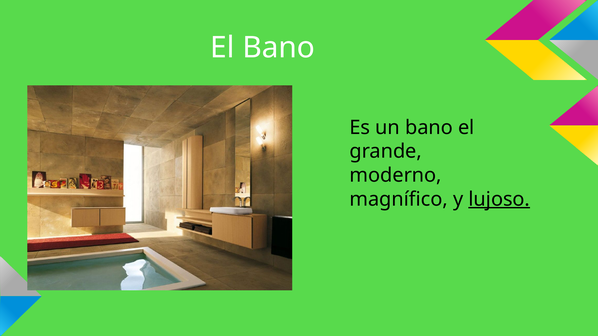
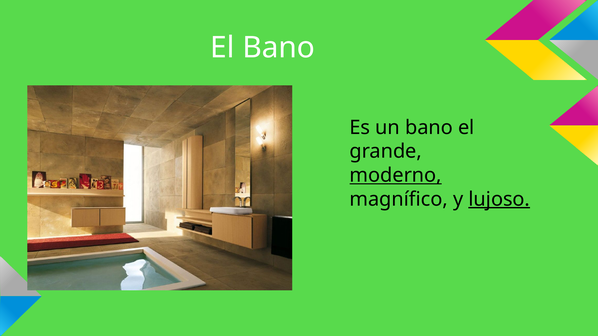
moderno underline: none -> present
